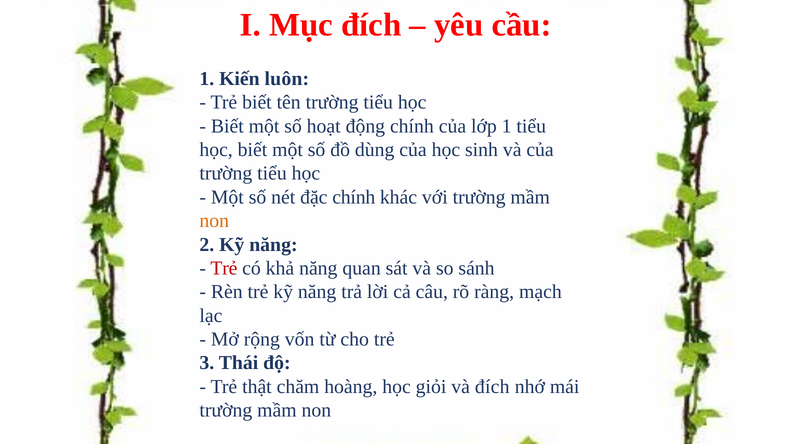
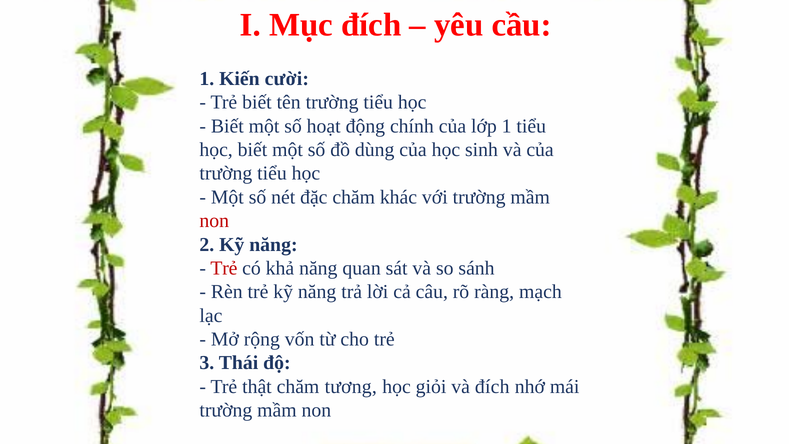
luôn: luôn -> cười
đặc chính: chính -> chăm
non at (214, 221) colour: orange -> red
hoàng: hoàng -> tương
